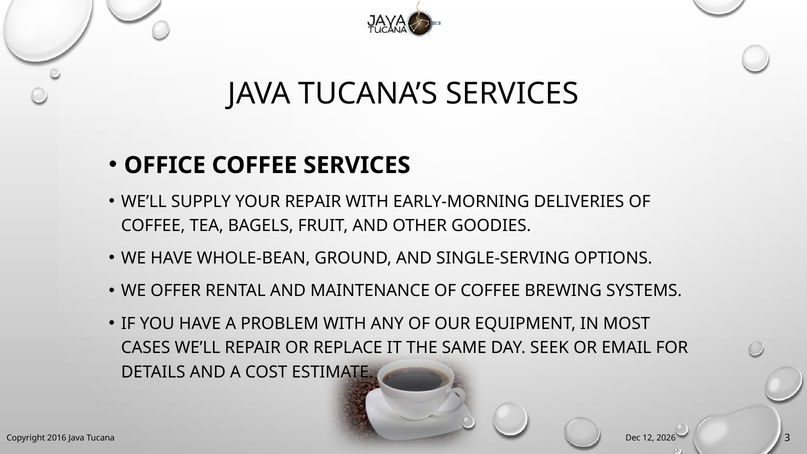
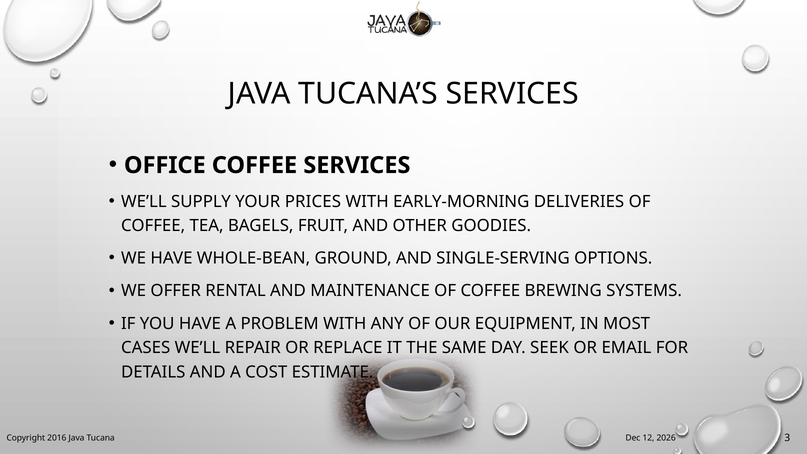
YOUR REPAIR: REPAIR -> PRICES
